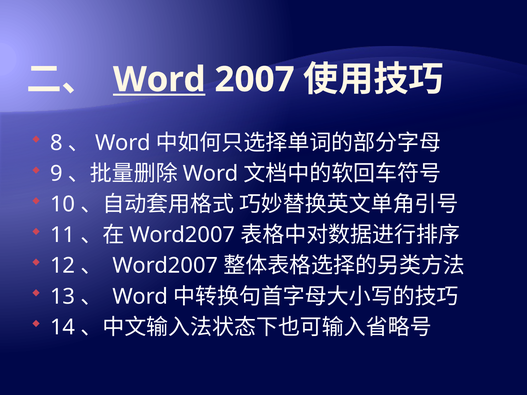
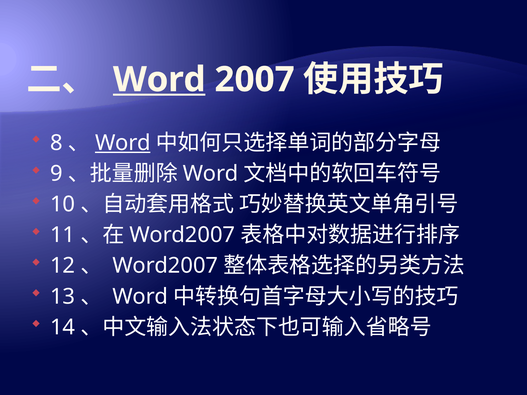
Word at (123, 143) underline: none -> present
